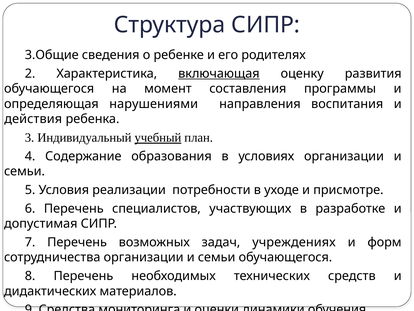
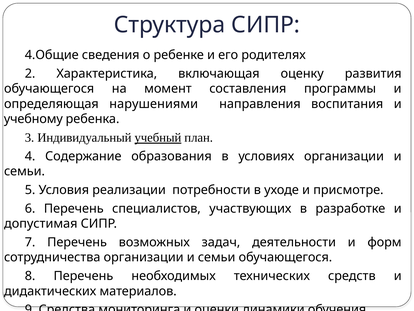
3.Общие: 3.Общие -> 4.Общие
включающая underline: present -> none
действия: действия -> учебному
учреждениях: учреждениях -> деятельности
